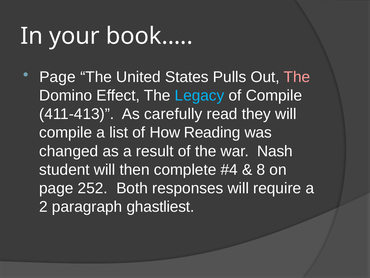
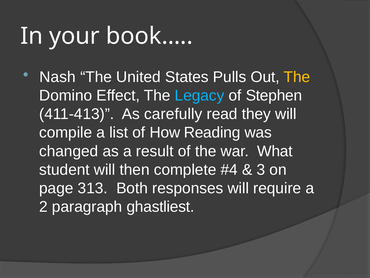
Page at (57, 77): Page -> Nash
The at (297, 77) colour: pink -> yellow
of Compile: Compile -> Stephen
Nash: Nash -> What
8: 8 -> 3
252: 252 -> 313
